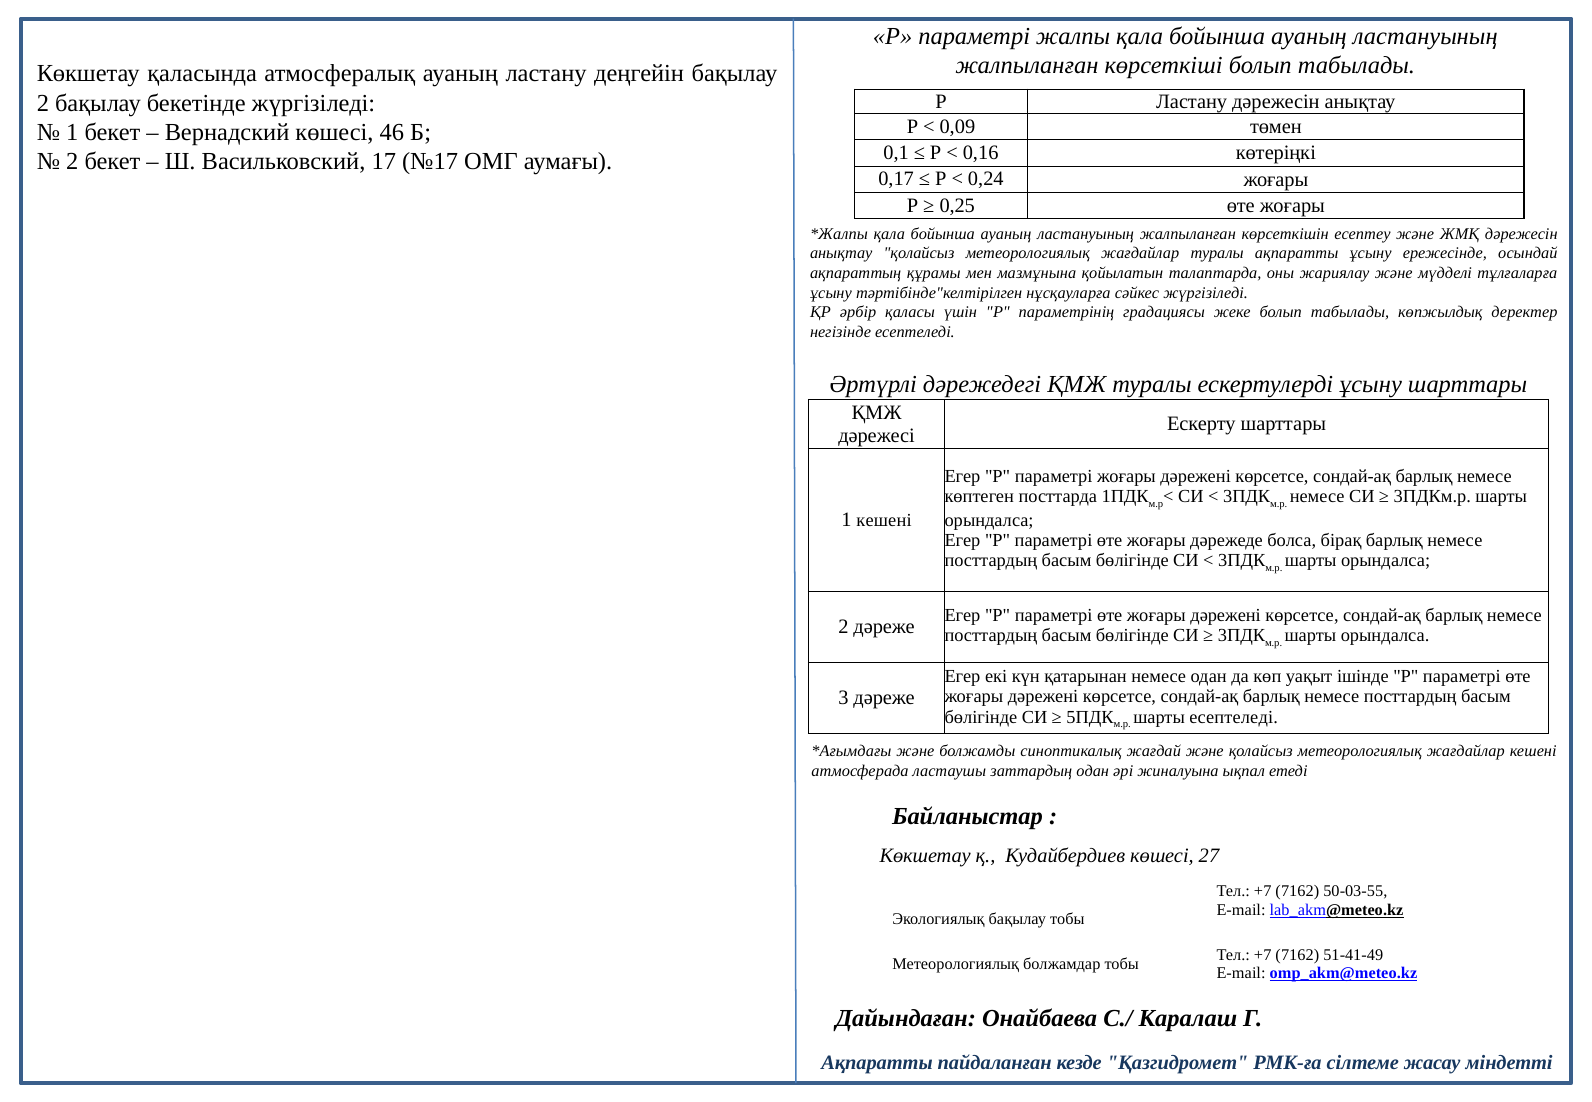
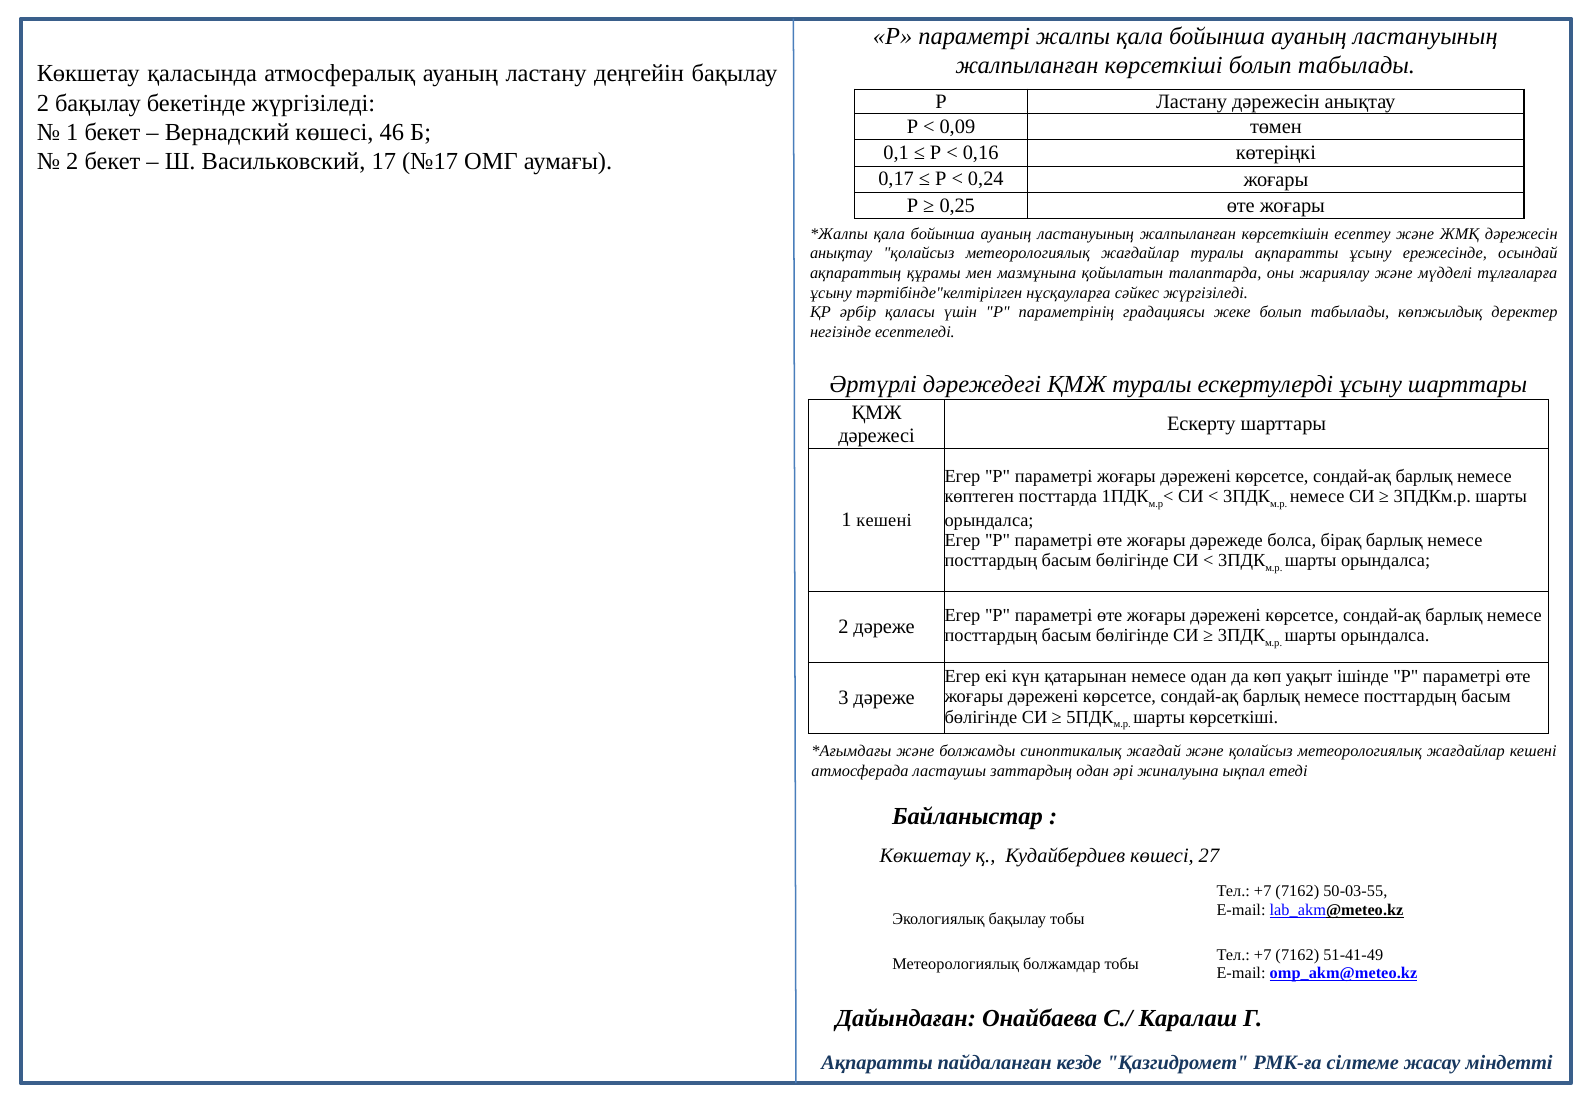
шарты есептеледі: есептеледі -> көрсеткіші
